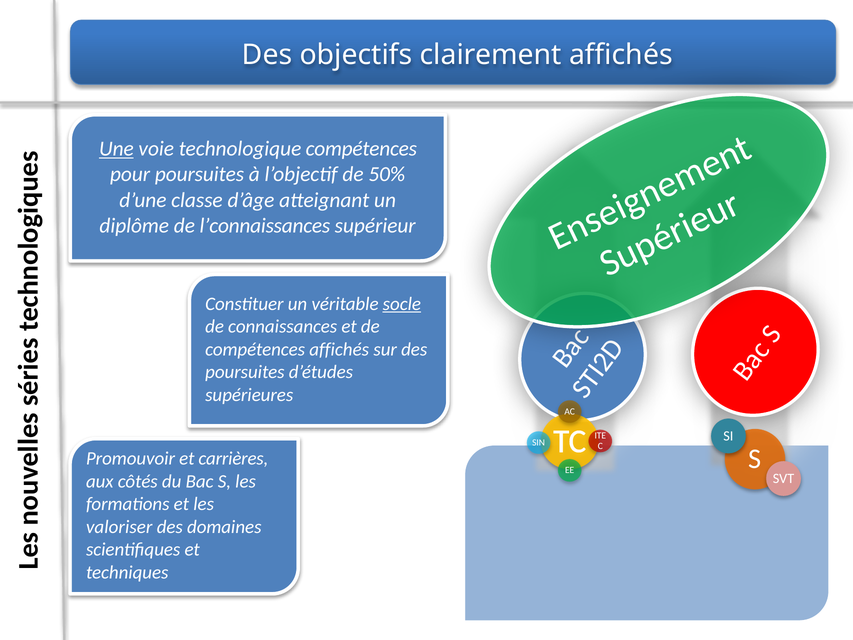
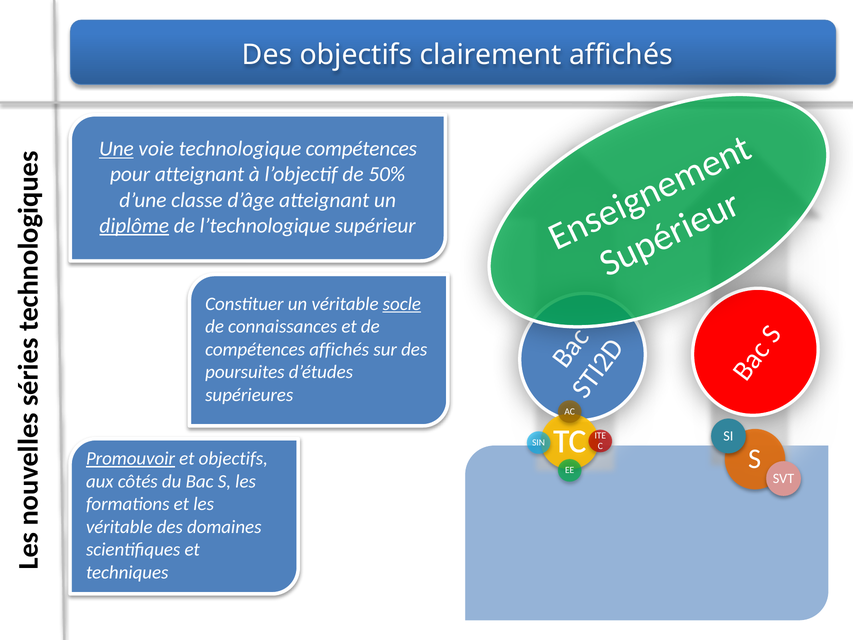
pour poursuites: poursuites -> atteignant
diplôme underline: none -> present
l’connaissances: l’connaissances -> l’technologique
Promouvoir underline: none -> present
et carrières: carrières -> objectifs
valoriser at (119, 527): valoriser -> véritable
